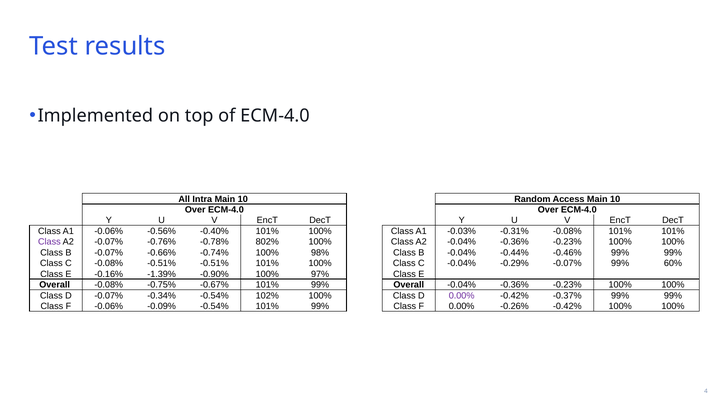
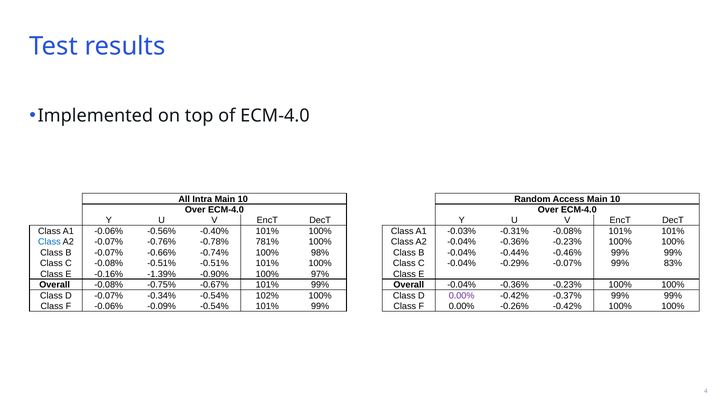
Class at (49, 242) colour: purple -> blue
802%: 802% -> 781%
60%: 60% -> 83%
